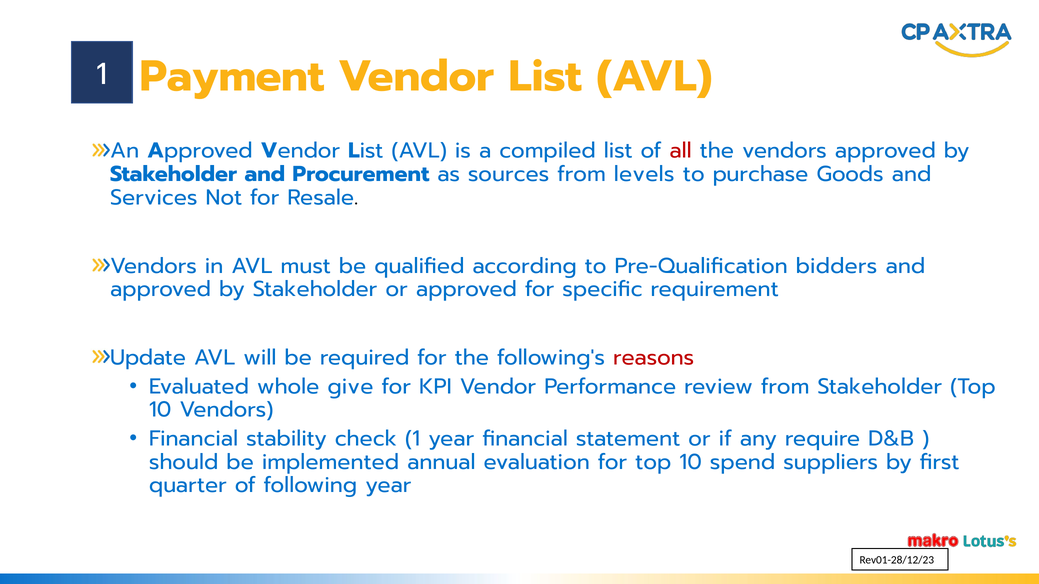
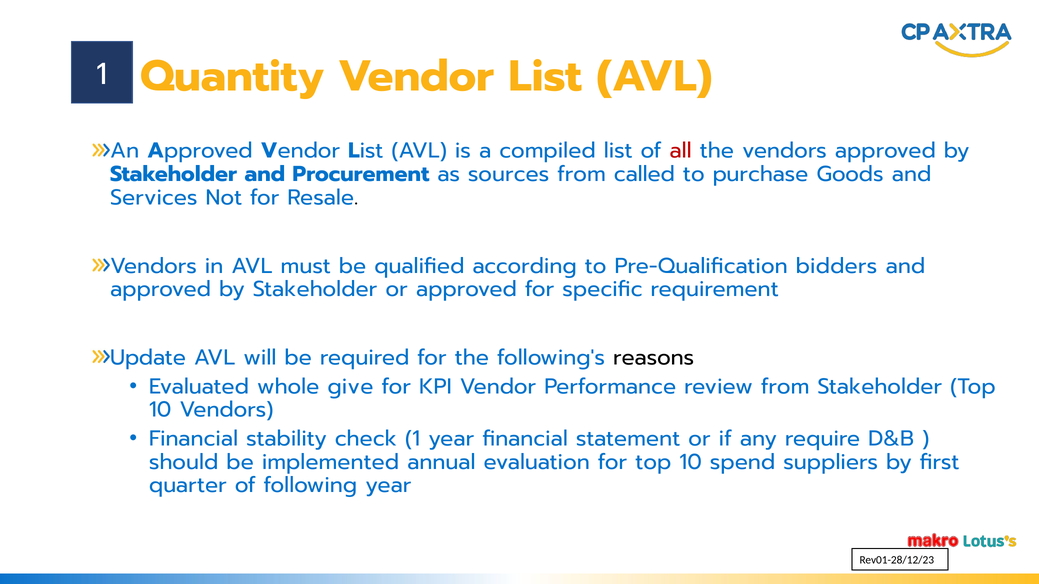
Payment: Payment -> Quantity
levels: levels -> called
reasons colour: red -> black
